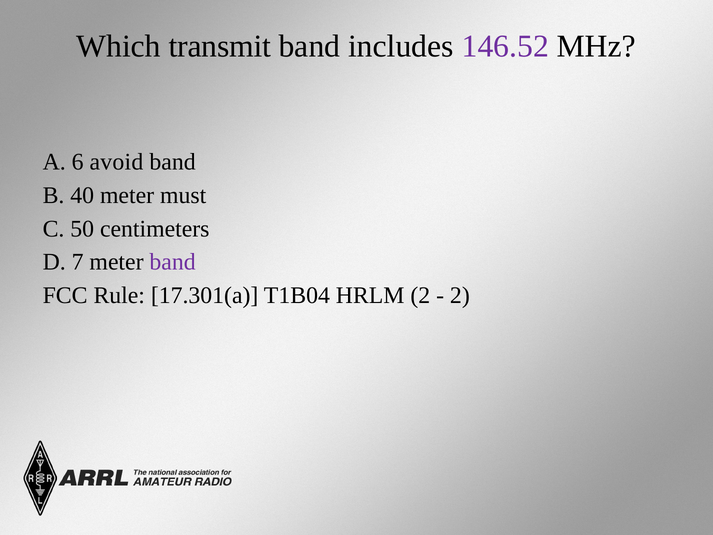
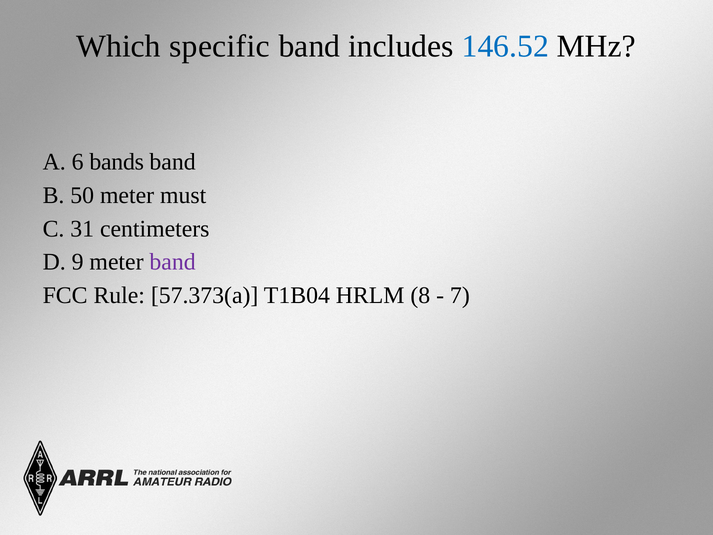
transmit: transmit -> specific
146.52 colour: purple -> blue
avoid: avoid -> bands
40: 40 -> 50
50: 50 -> 31
7: 7 -> 9
17.301(a: 17.301(a -> 57.373(a
HRLM 2: 2 -> 8
2 at (460, 295): 2 -> 7
